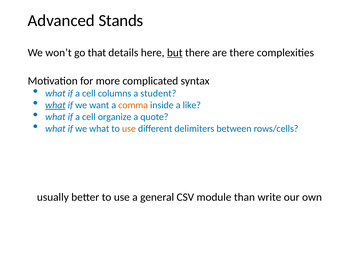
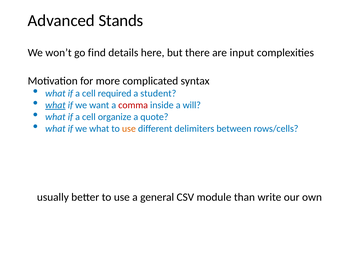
that: that -> find
but underline: present -> none
are there: there -> input
columns: columns -> required
comma colour: orange -> red
like: like -> will
